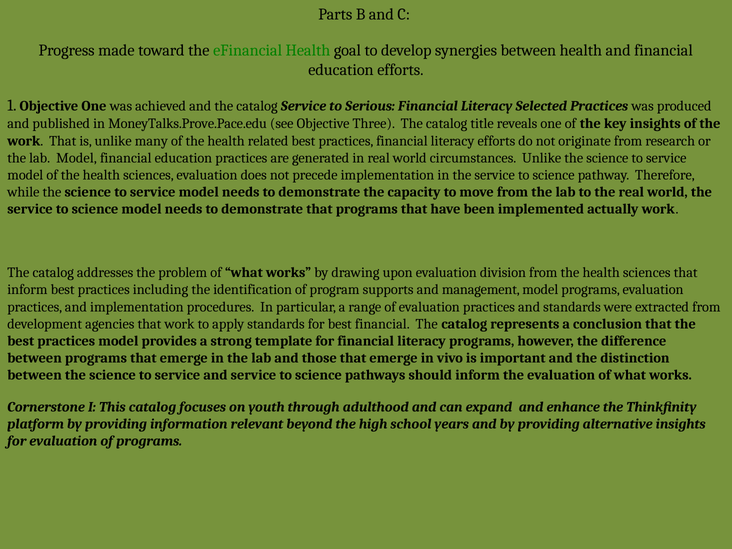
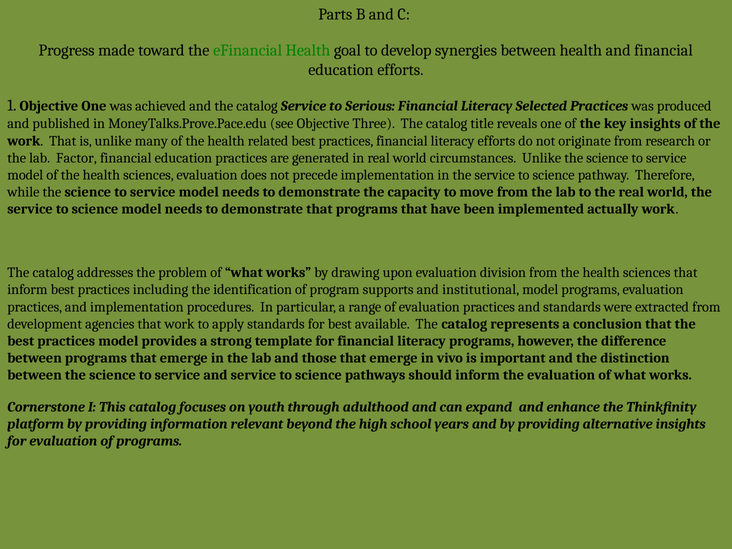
lab Model: Model -> Factor
management: management -> institutional
best financial: financial -> available
